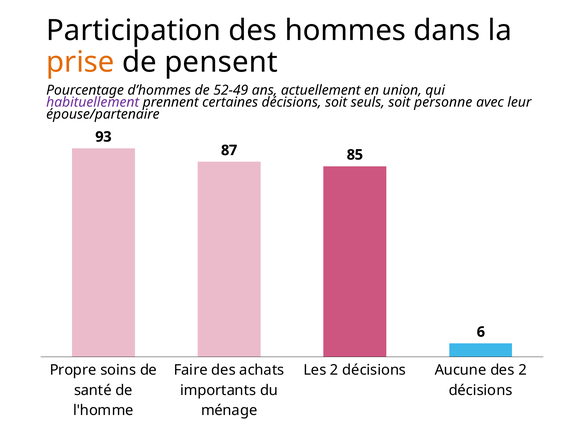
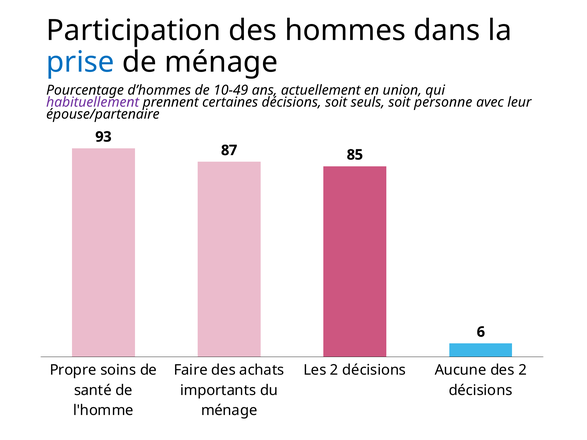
prise colour: orange -> blue
de pensent: pensent -> ménage
52-49: 52-49 -> 10-49
